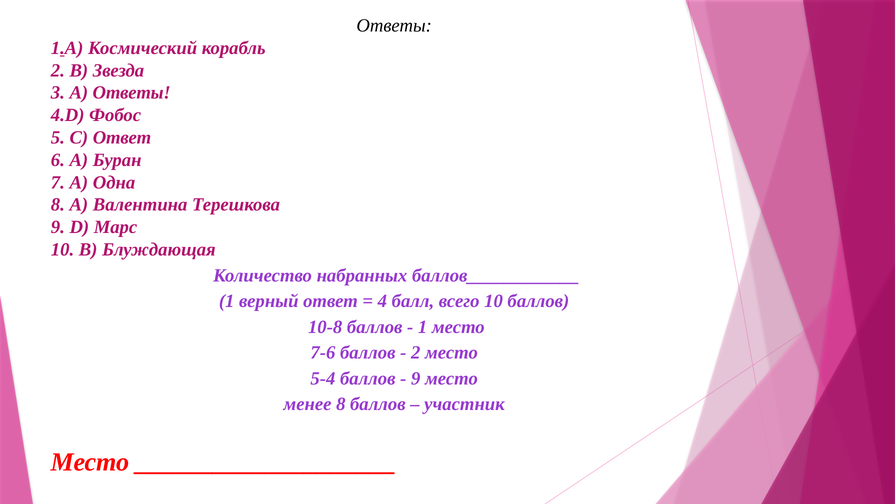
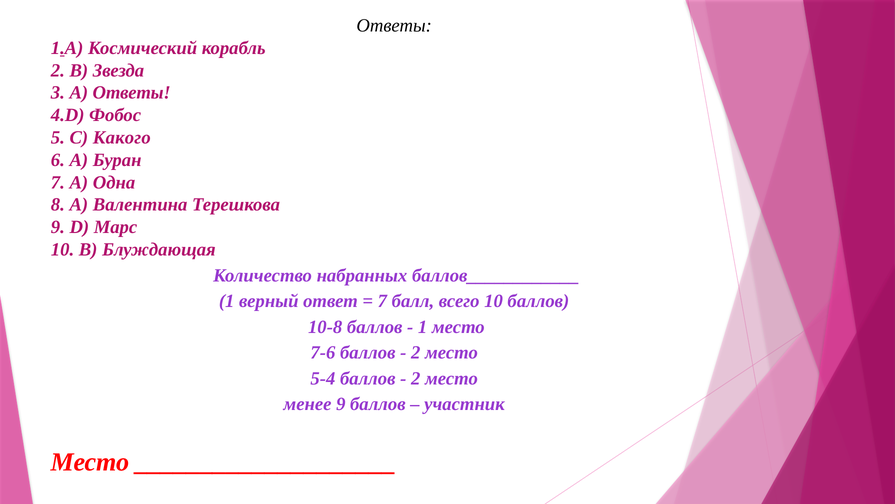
С Ответ: Ответ -> Какого
4 at (382, 301): 4 -> 7
9 at (416, 378): 9 -> 2
менее 8: 8 -> 9
